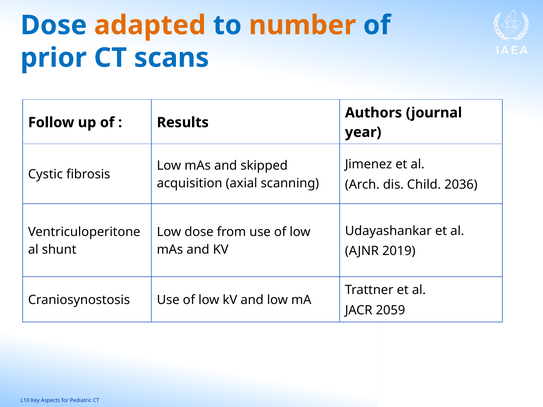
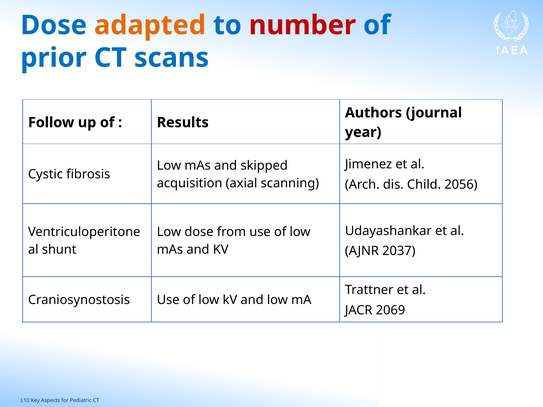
number colour: orange -> red
2036: 2036 -> 2056
2019: 2019 -> 2037
2059: 2059 -> 2069
